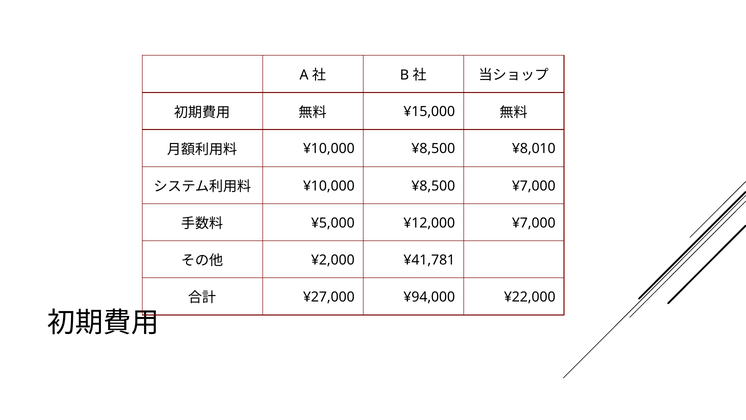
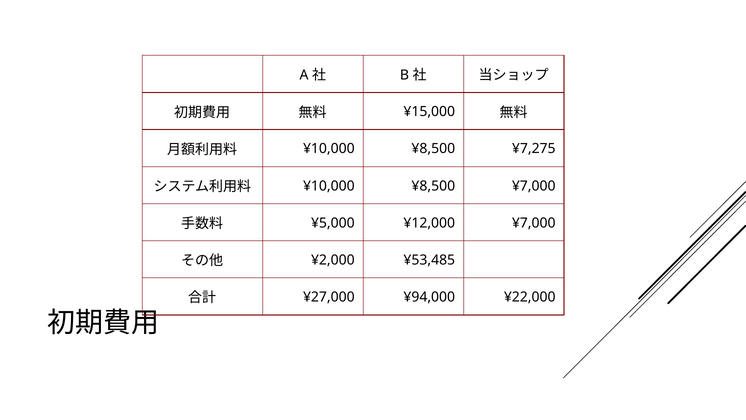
¥8,010: ¥8,010 -> ¥7,275
¥41,781: ¥41,781 -> ¥53,485
